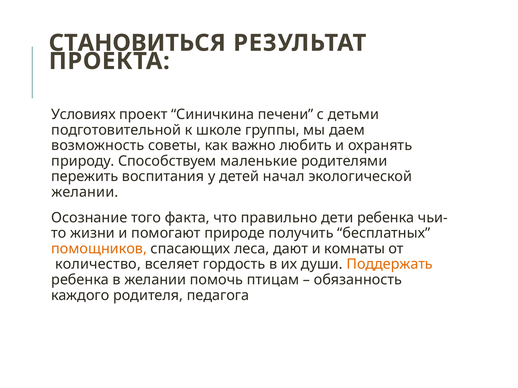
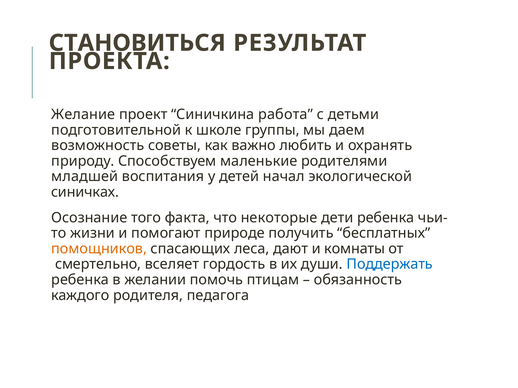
Условиях: Условиях -> Желание
печени: печени -> работа
пережить: пережить -> младшей
желании at (85, 192): желании -> синичках
правильно: правильно -> некоторые
количество: количество -> смертельно
Поддержать colour: orange -> blue
